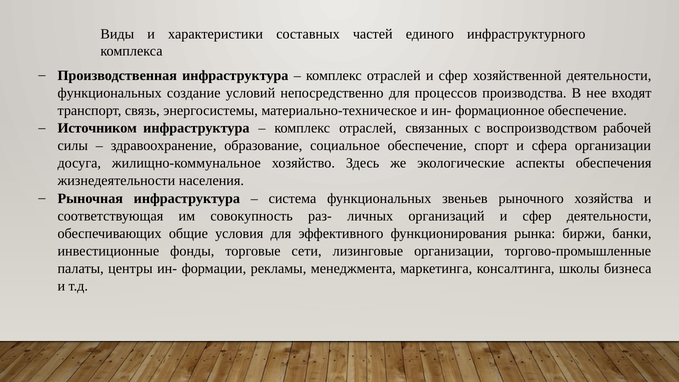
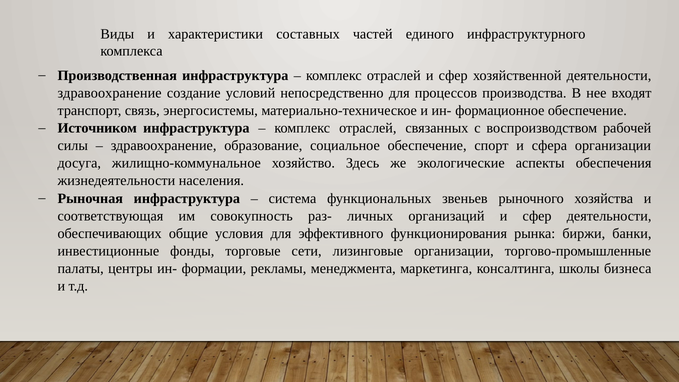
функциональных at (110, 93): функциональных -> здравоохранение
